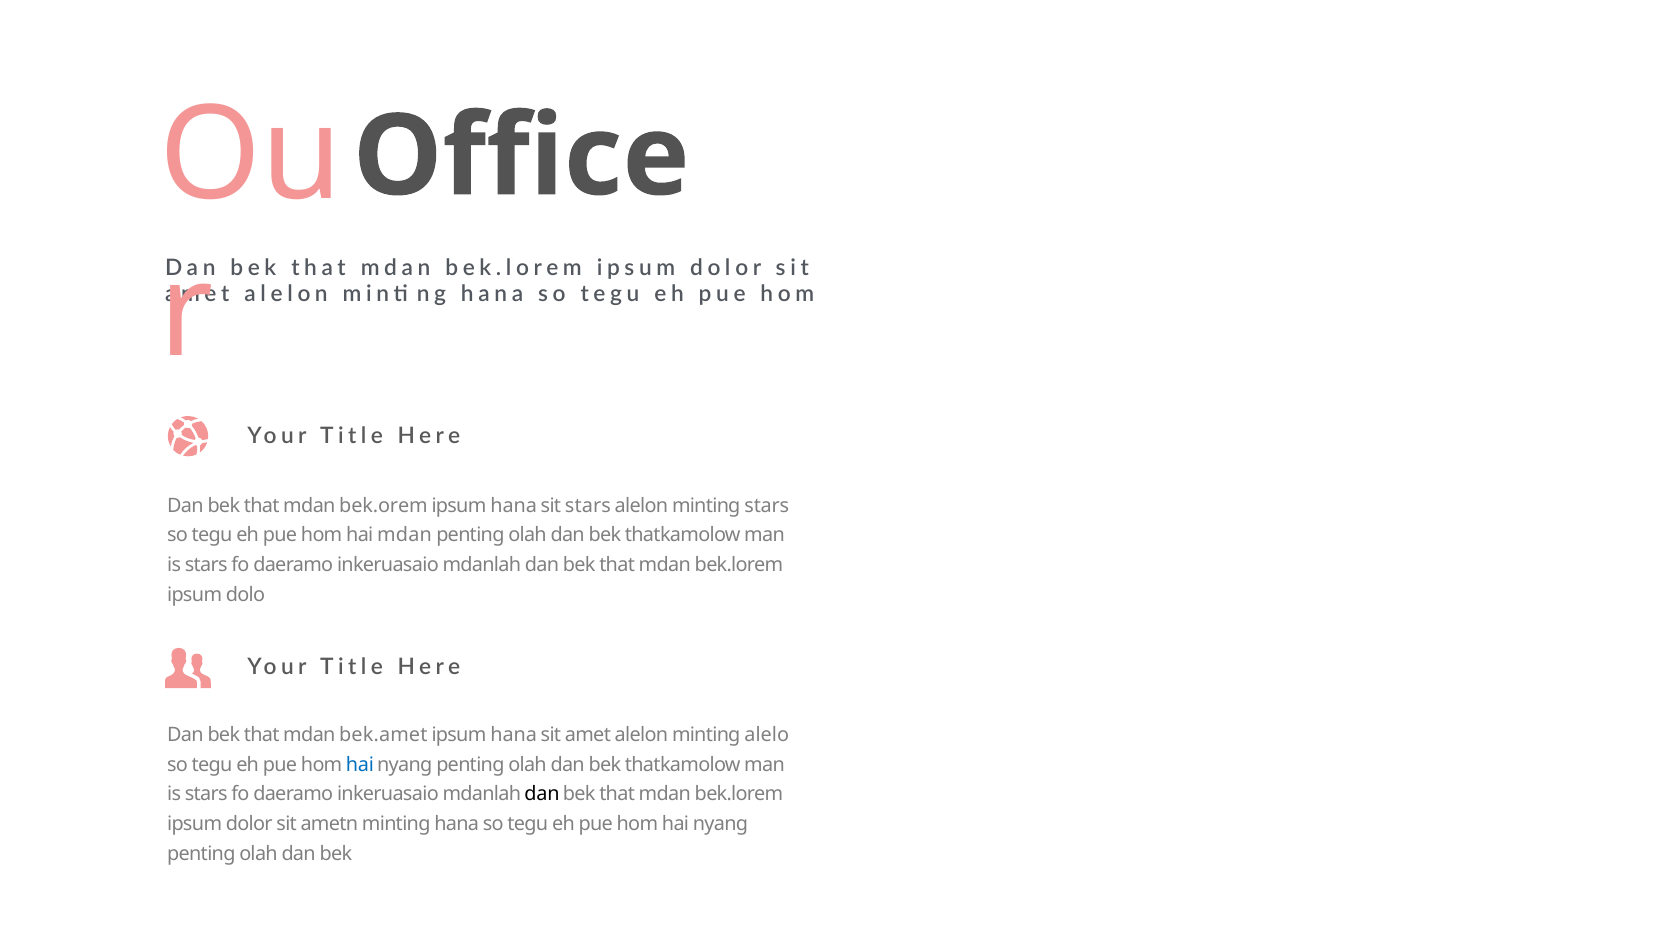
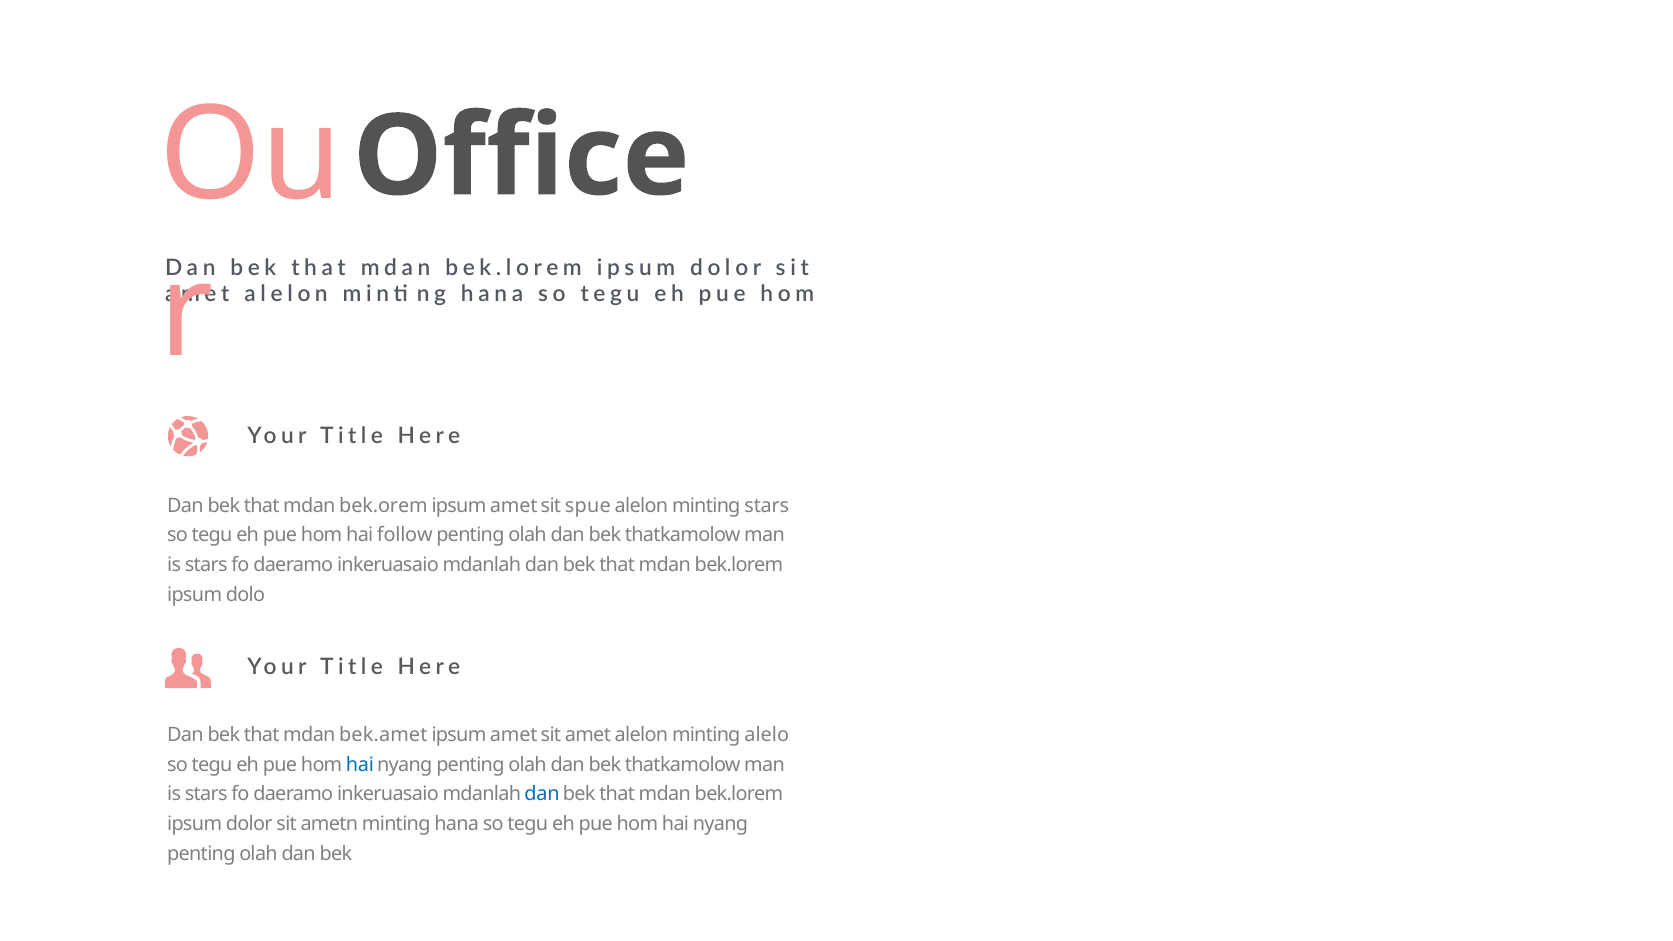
hana at (514, 506): hana -> amet
sit stars: stars -> spue
hai mdan: mdan -> follow
hana at (514, 735): hana -> amet
dan at (542, 794) colour: black -> blue
